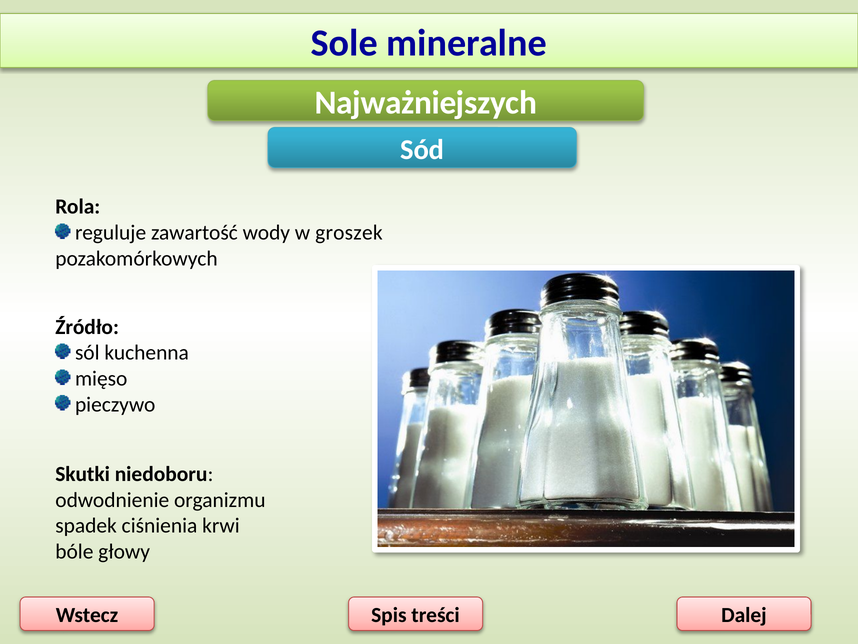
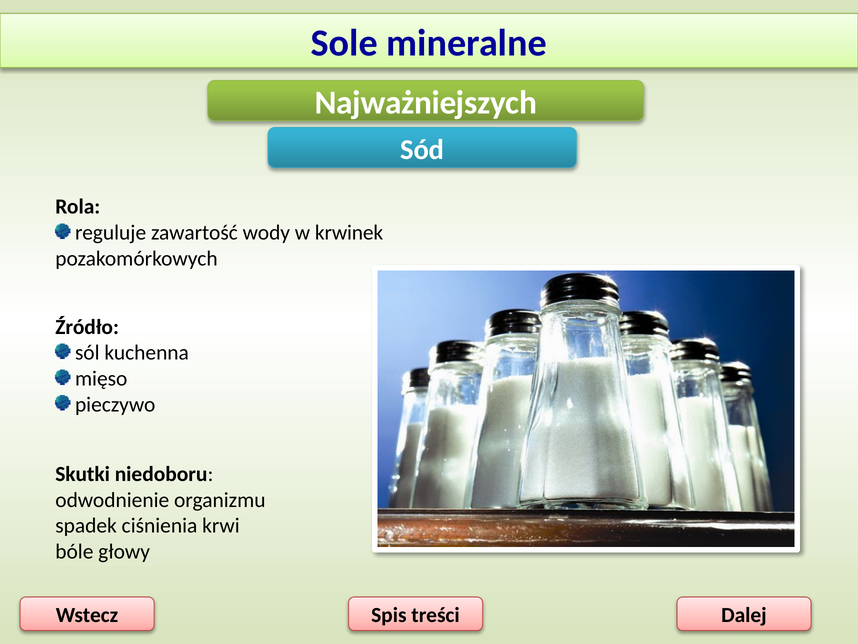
groszek: groszek -> krwinek
